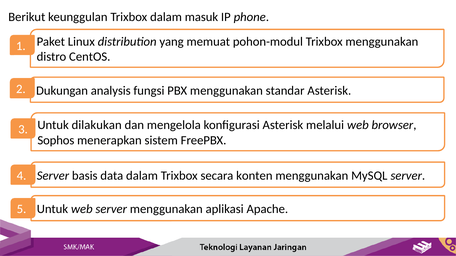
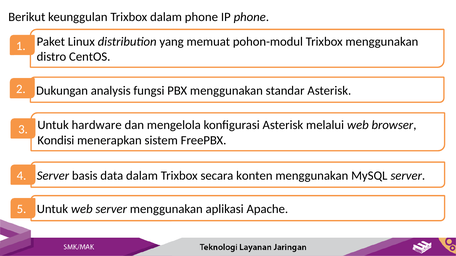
dalam masuk: masuk -> phone
dilakukan: dilakukan -> hardware
Sophos: Sophos -> Kondisi
